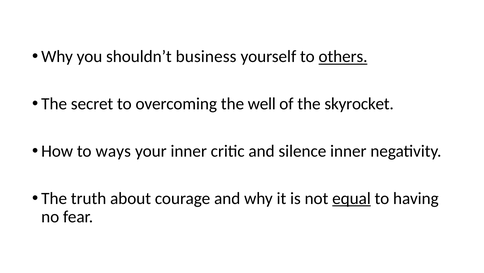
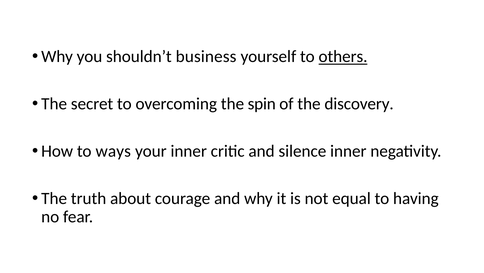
well: well -> spin
skyrocket: skyrocket -> discovery
equal underline: present -> none
